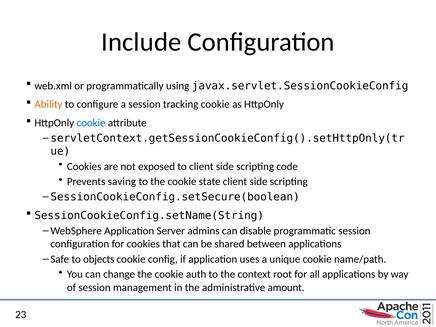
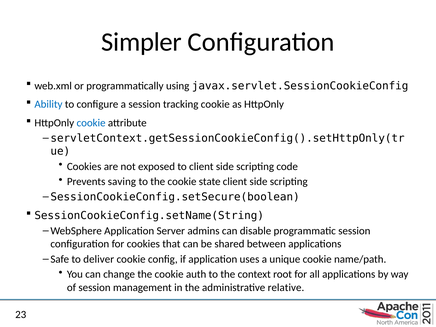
Include: Include -> Simpler
Ability colour: orange -> blue
objects: objects -> deliver
amount: amount -> relative
